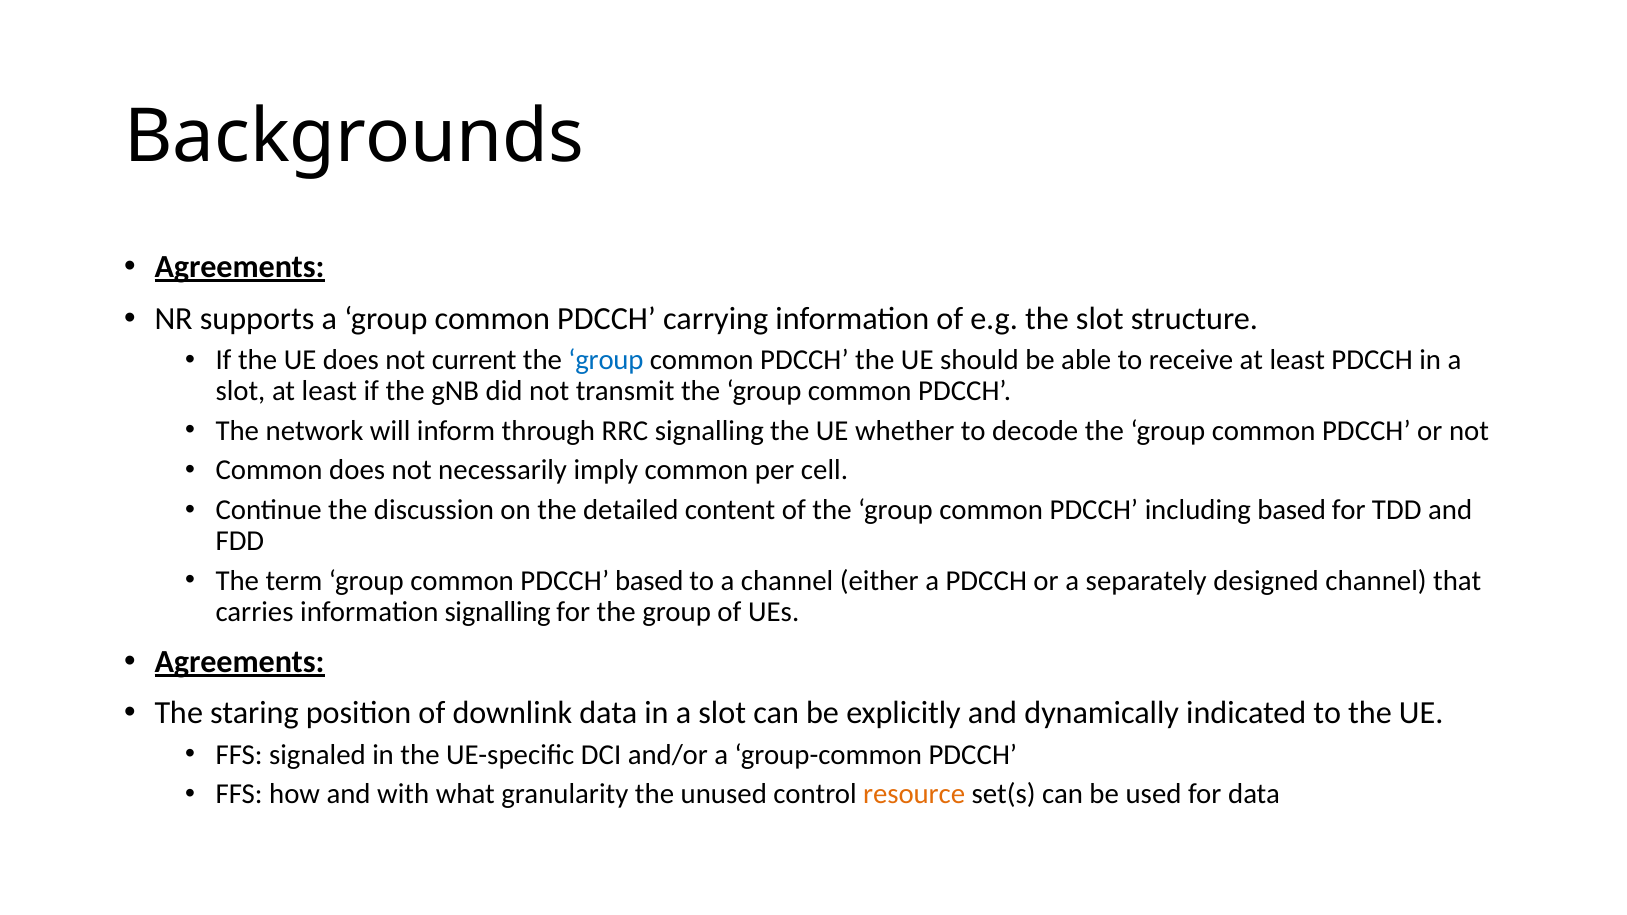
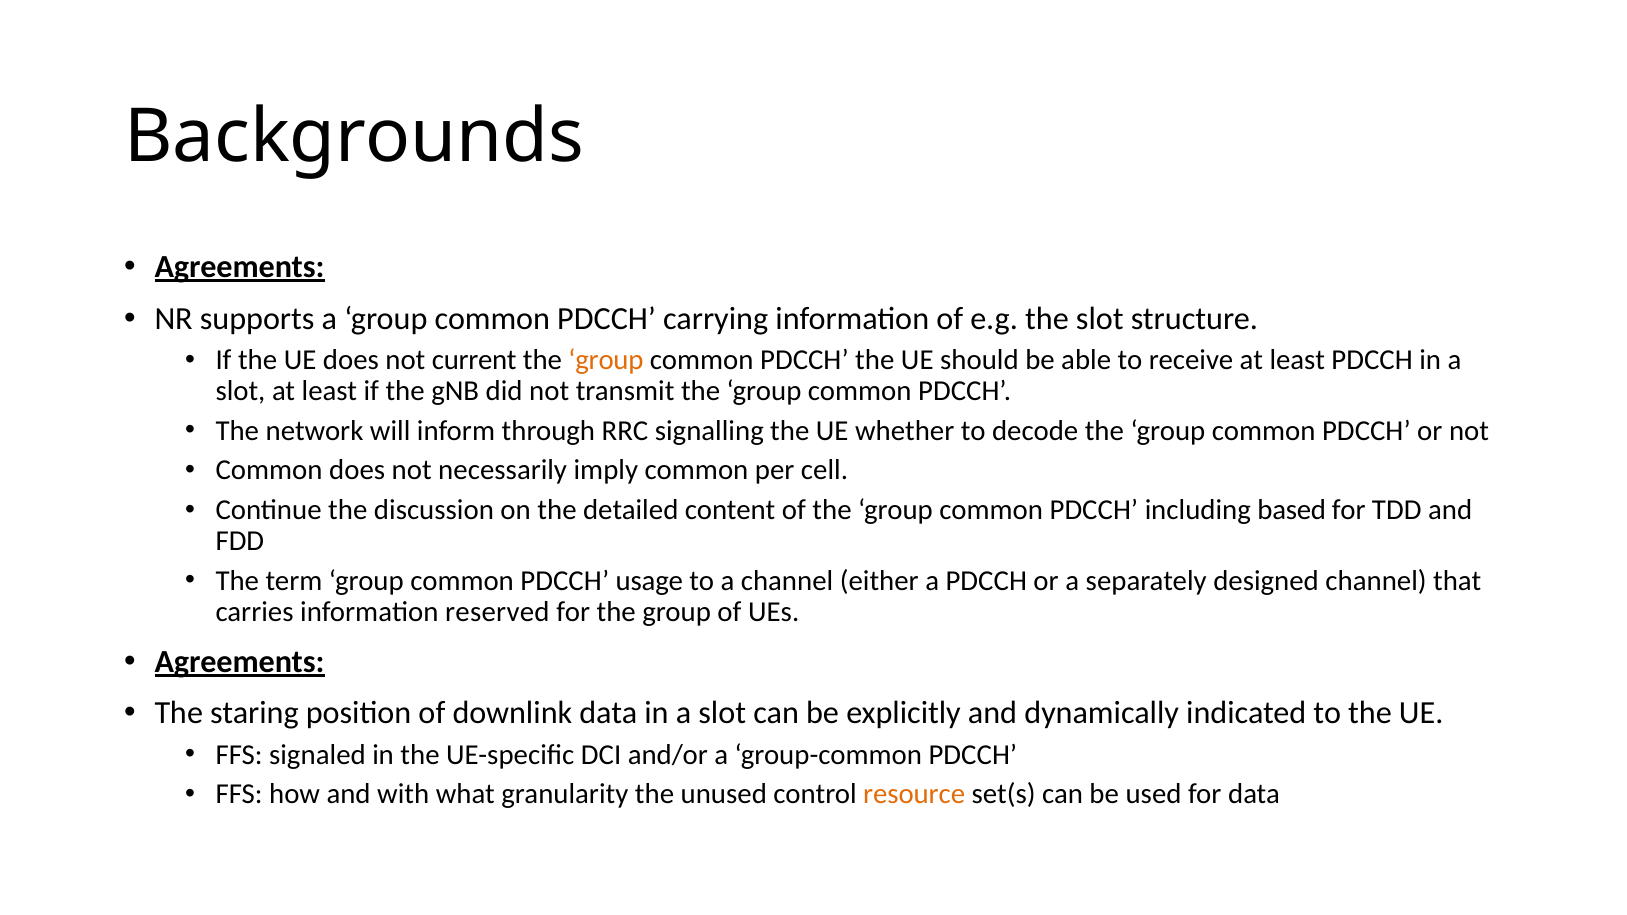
group at (606, 360) colour: blue -> orange
PDCCH based: based -> usage
information signalling: signalling -> reserved
